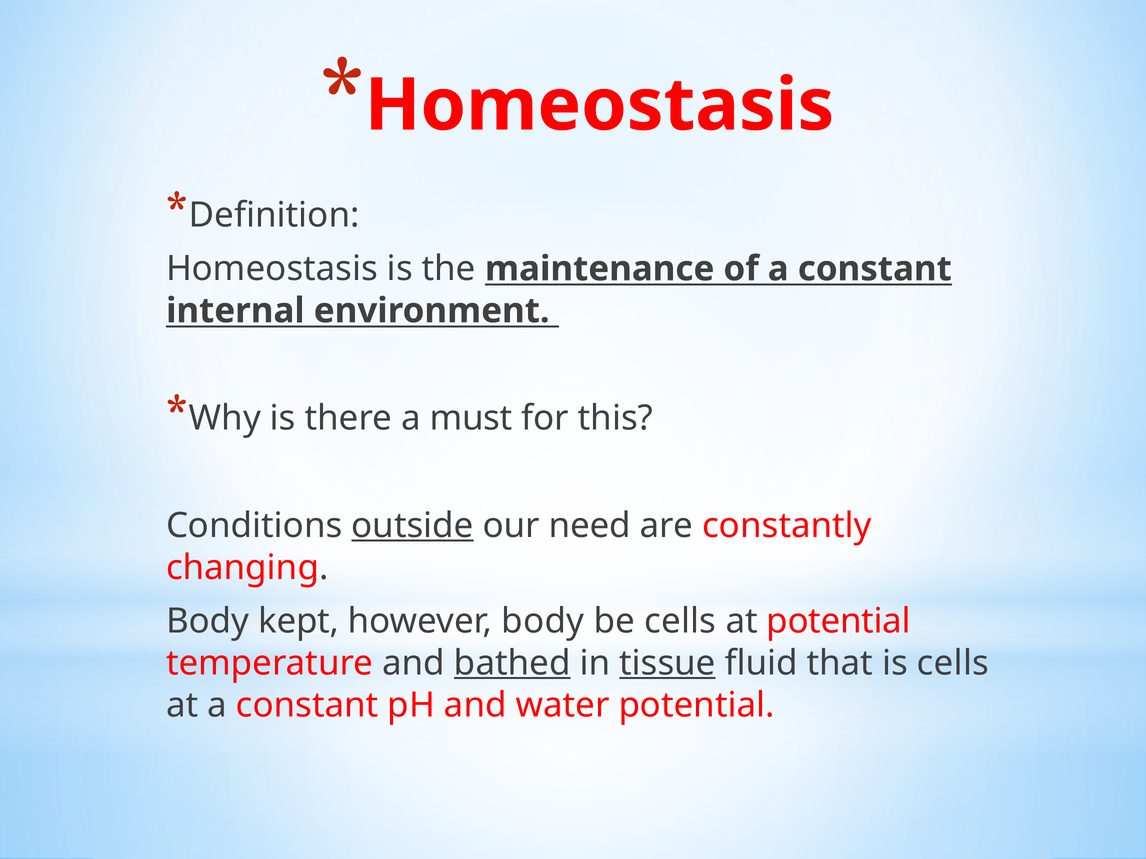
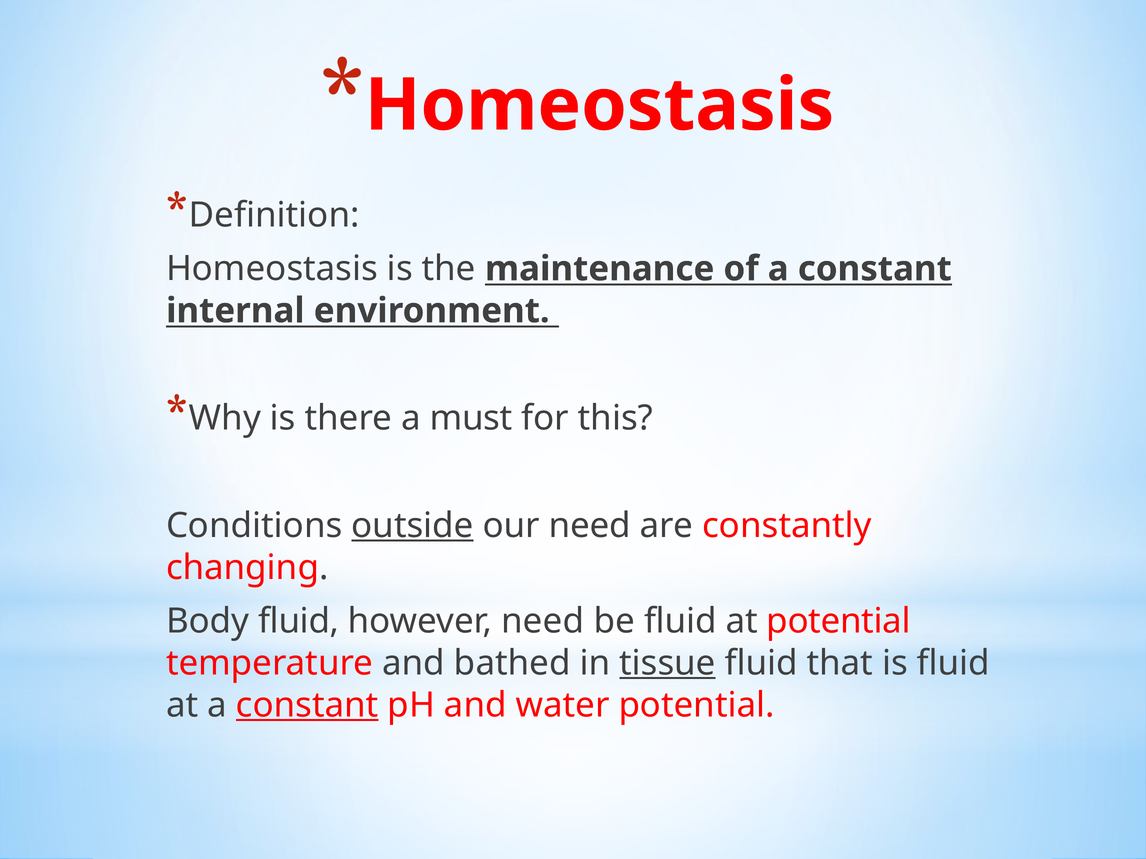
Body kept: kept -> fluid
however body: body -> need
be cells: cells -> fluid
bathed underline: present -> none
is cells: cells -> fluid
constant at (307, 705) underline: none -> present
